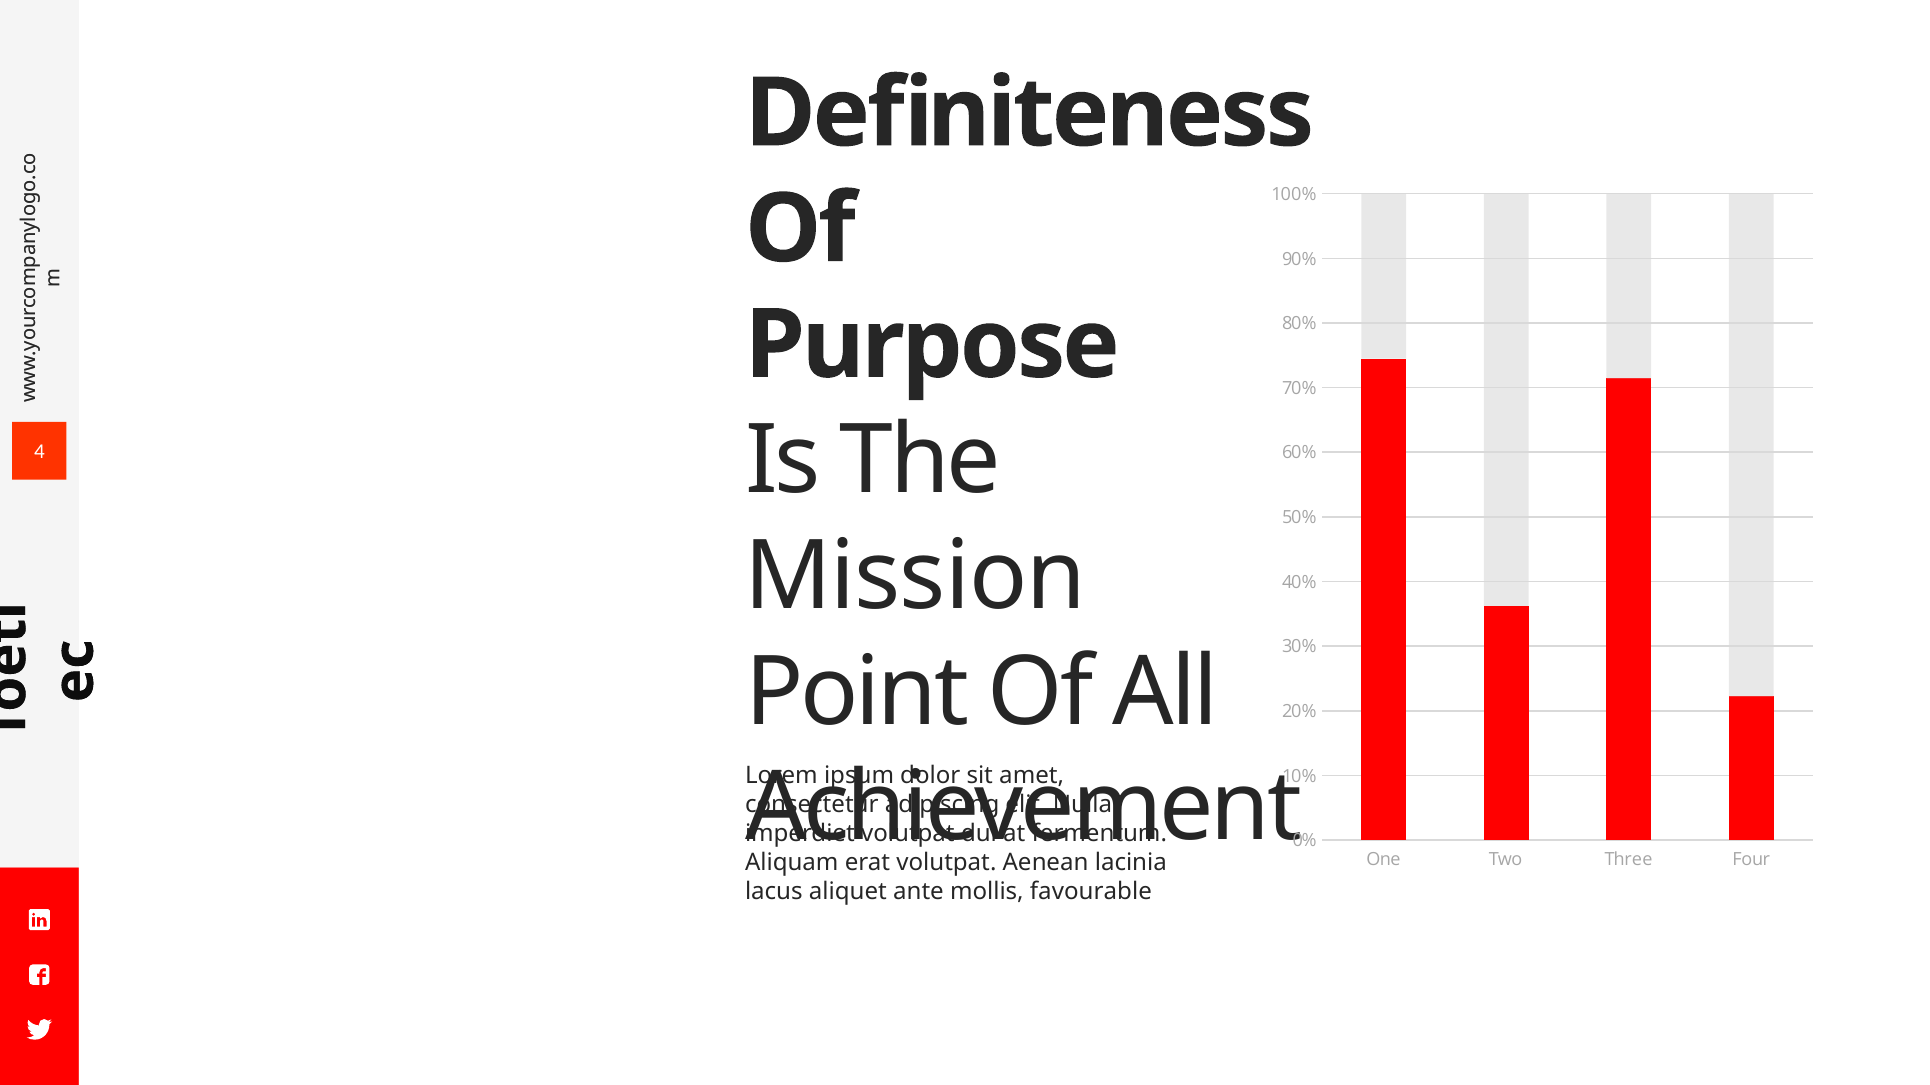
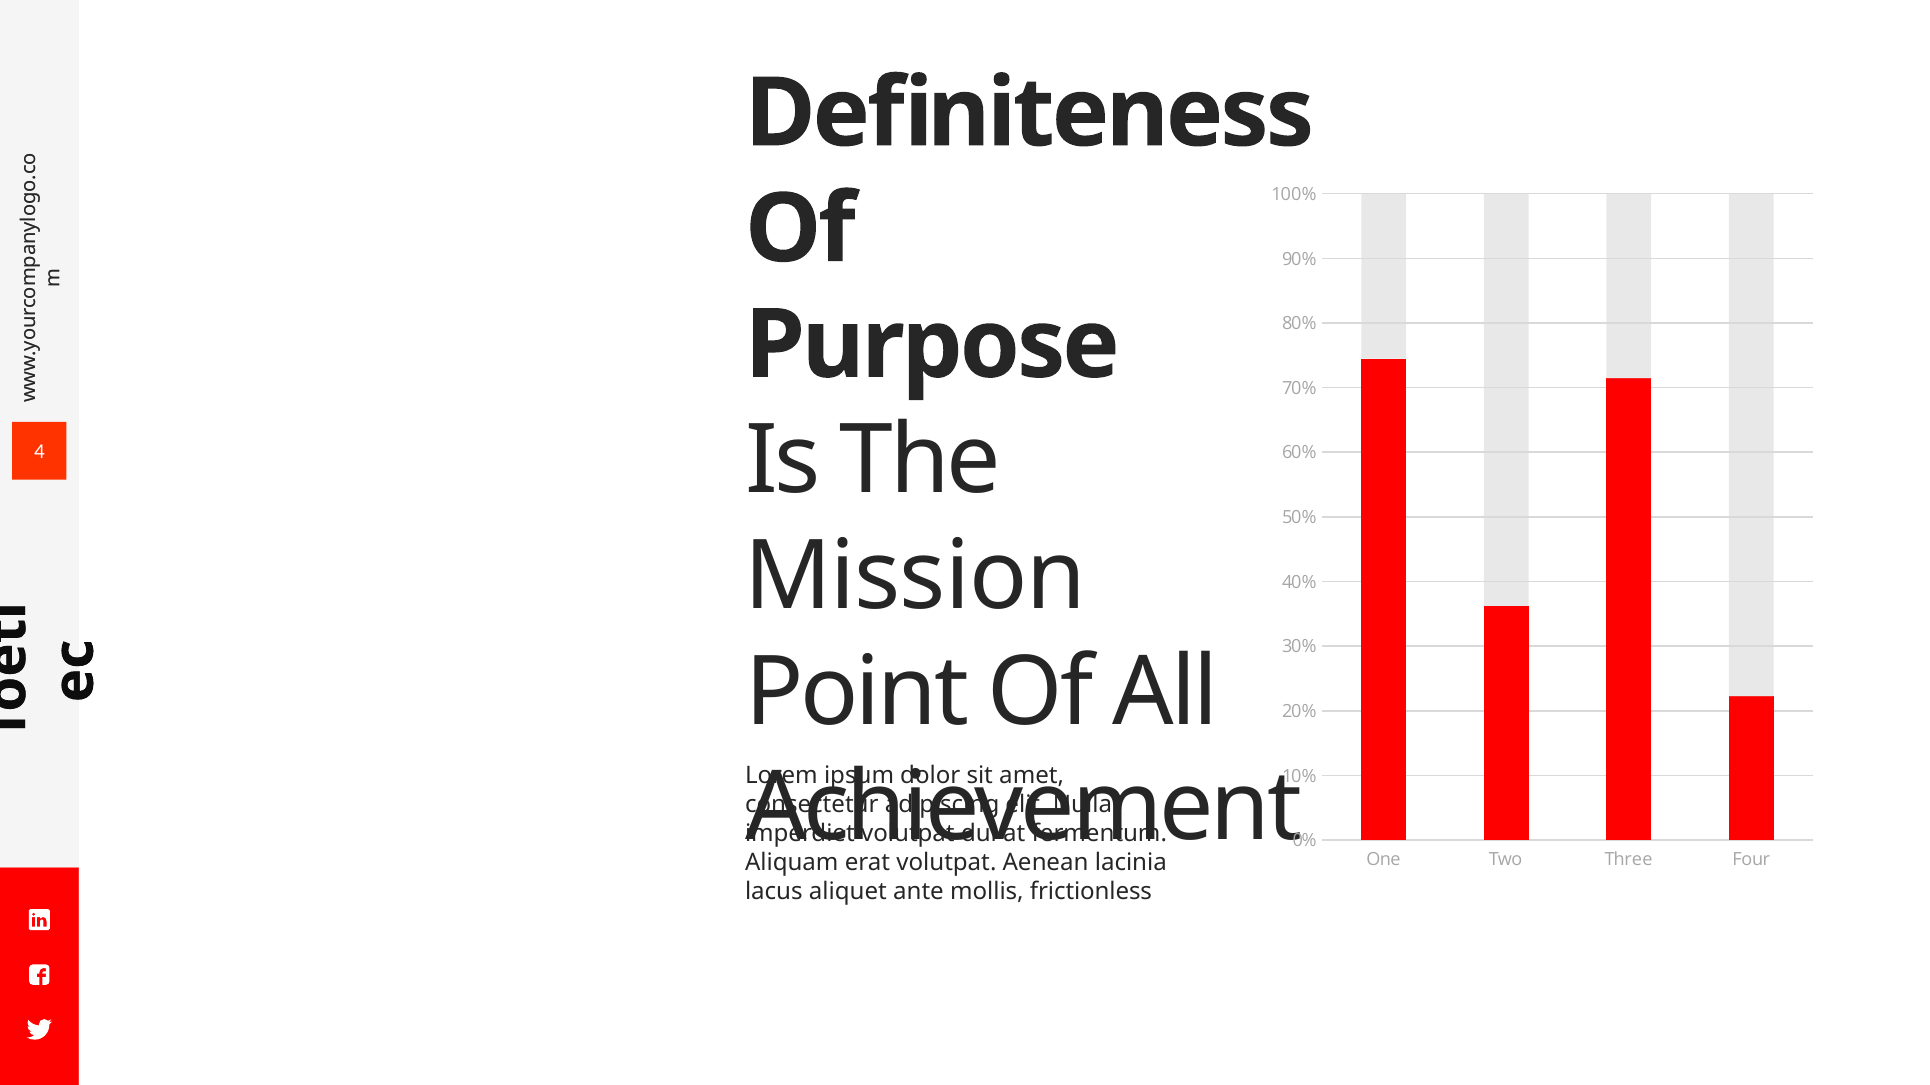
favourable: favourable -> frictionless
